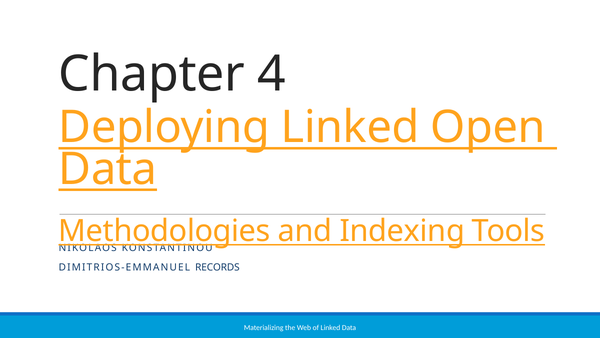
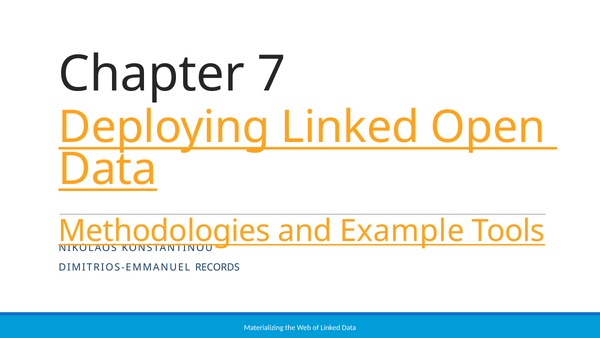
4: 4 -> 7
Indexing: Indexing -> Example
